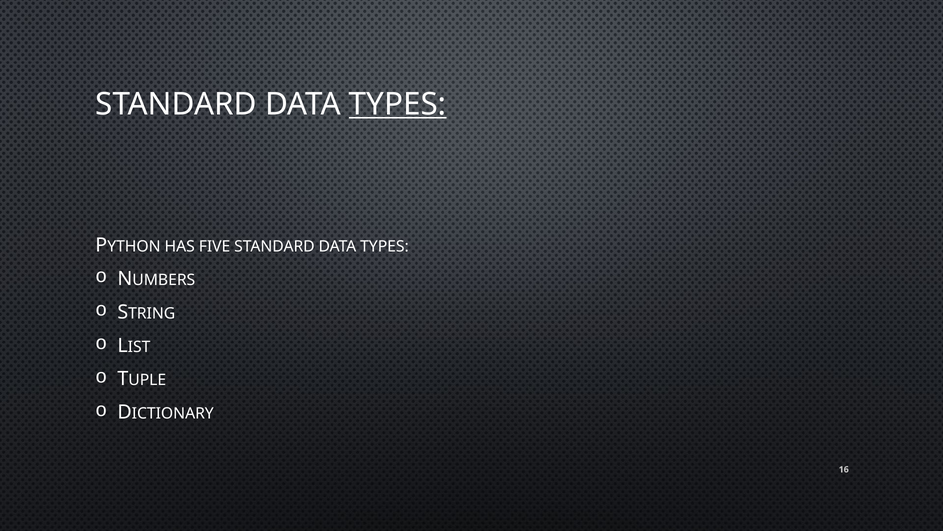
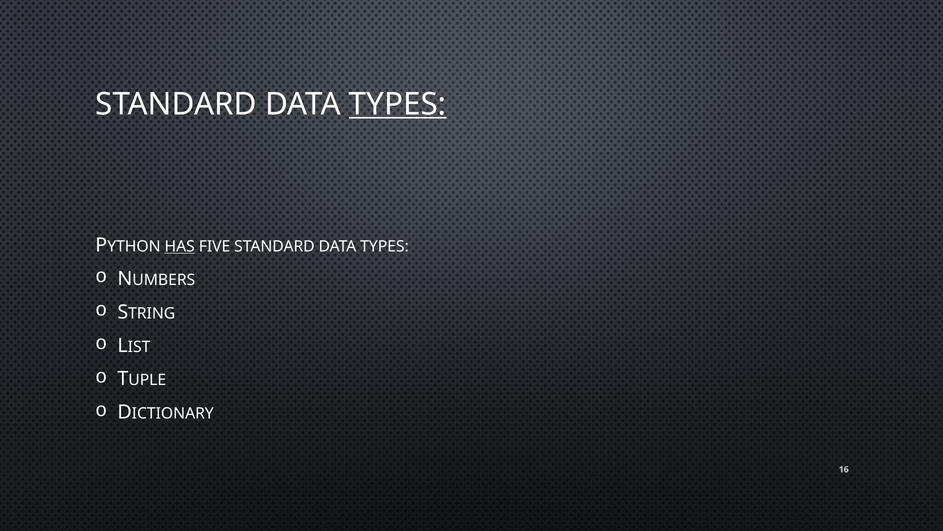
HAS underline: none -> present
